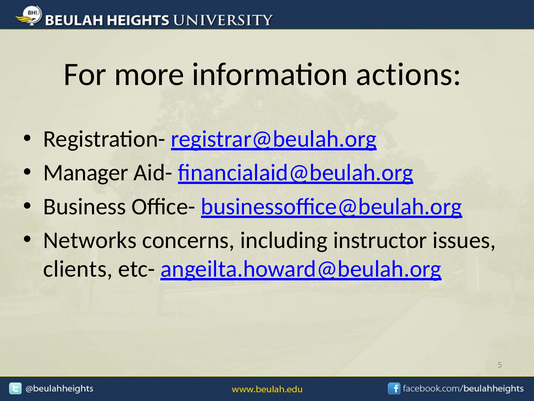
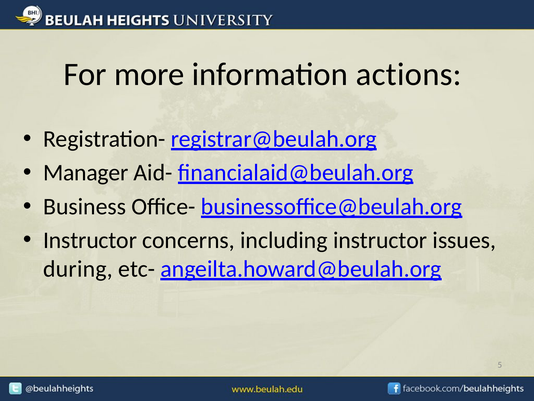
Networks at (90, 240): Networks -> Instructor
clients: clients -> during
